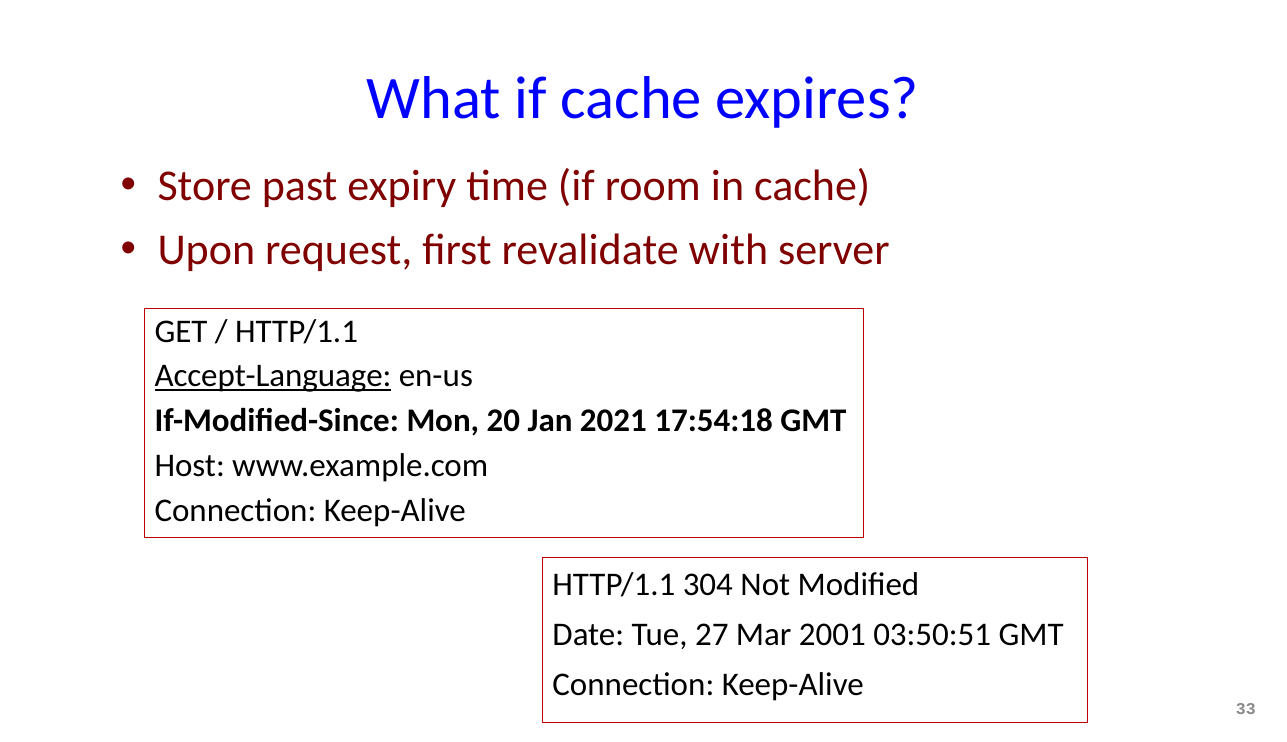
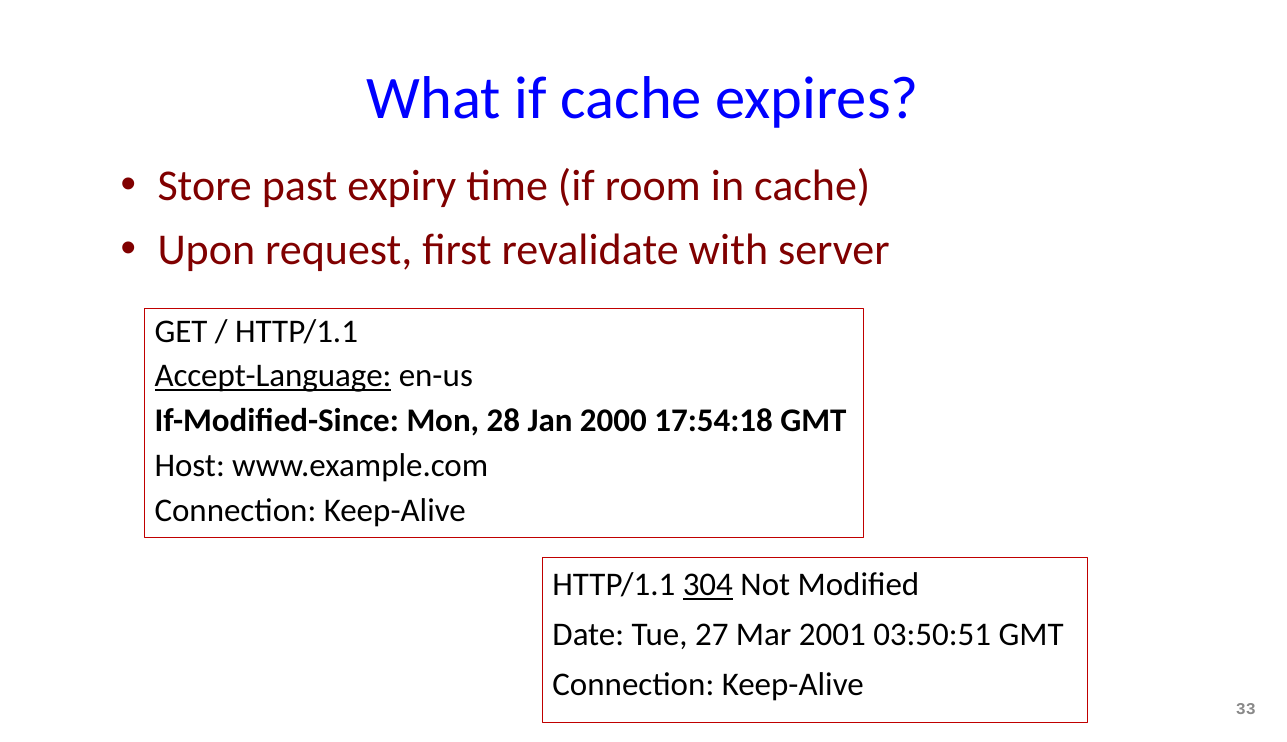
20: 20 -> 28
2021: 2021 -> 2000
304 underline: none -> present
